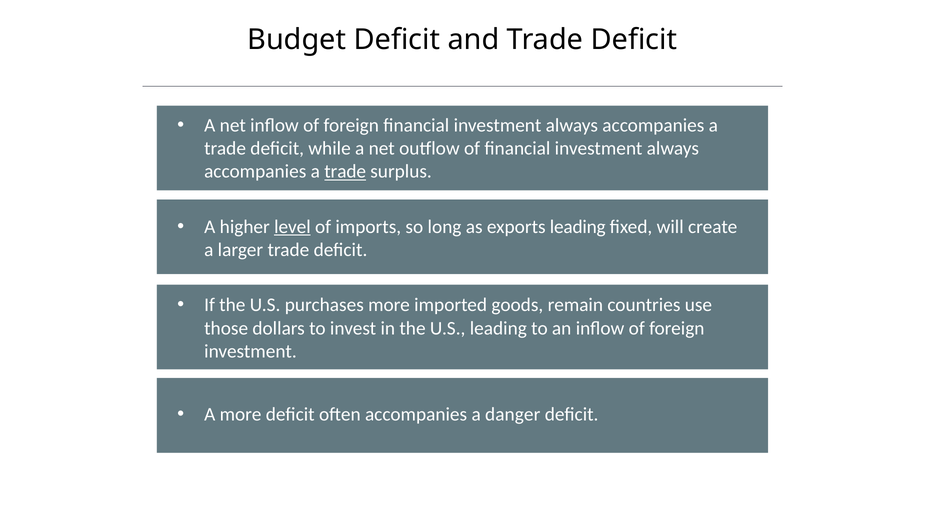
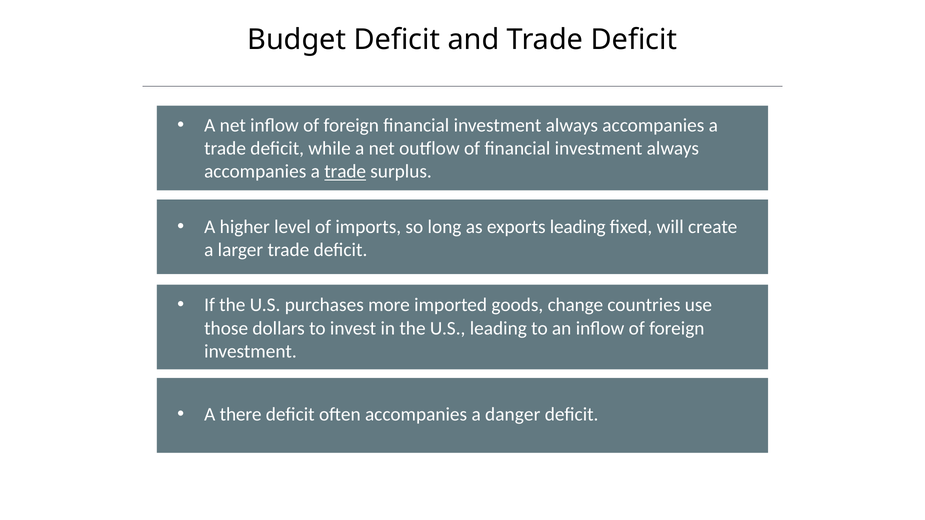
level underline: present -> none
remain: remain -> change
A more: more -> there
